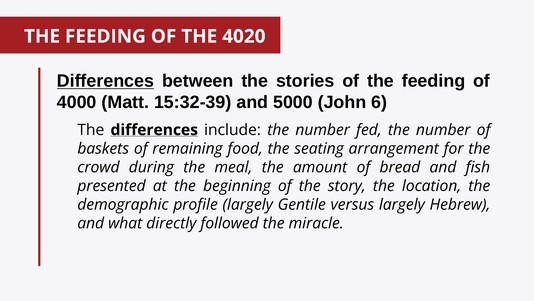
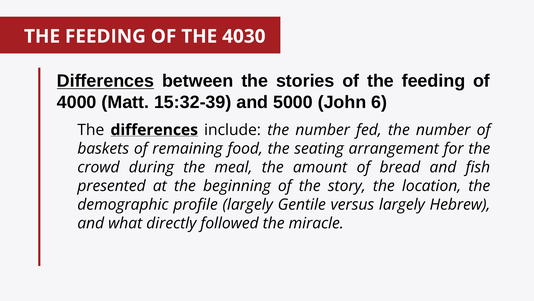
4020: 4020 -> 4030
